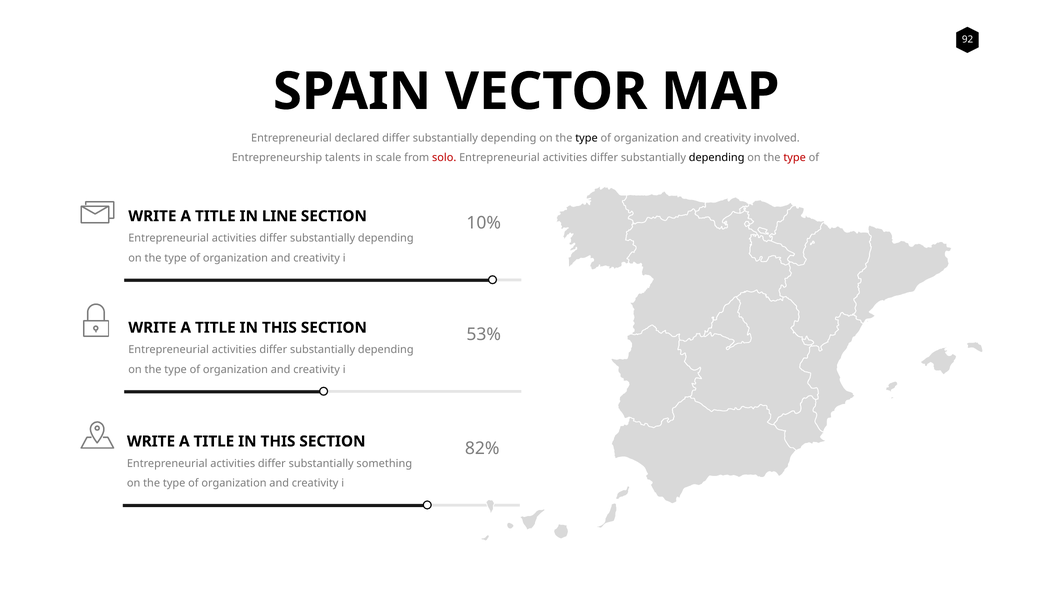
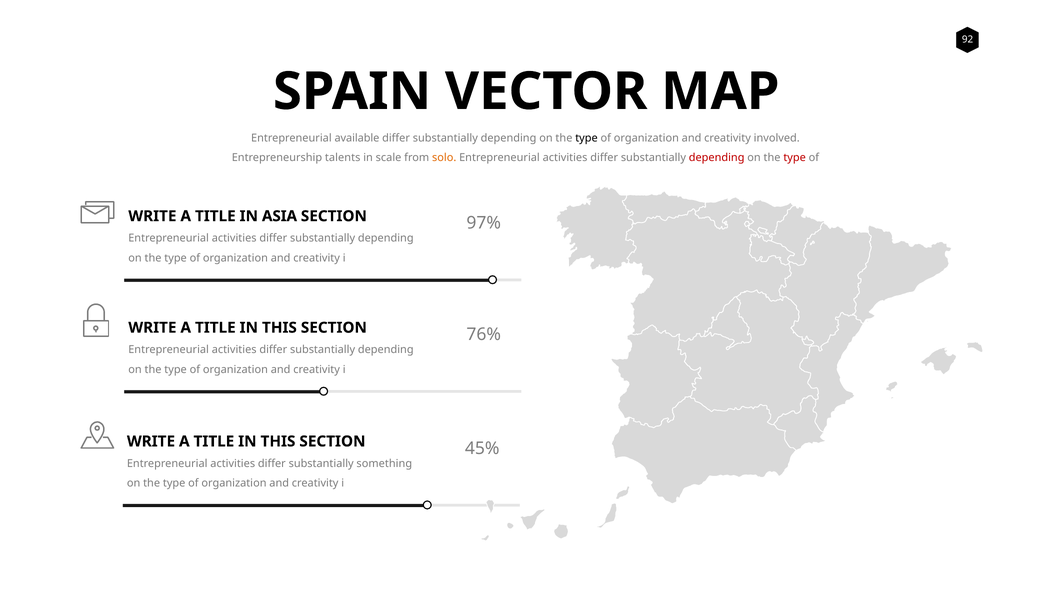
declared: declared -> available
solo colour: red -> orange
depending at (717, 158) colour: black -> red
LINE: LINE -> ASIA
10%: 10% -> 97%
53%: 53% -> 76%
82%: 82% -> 45%
